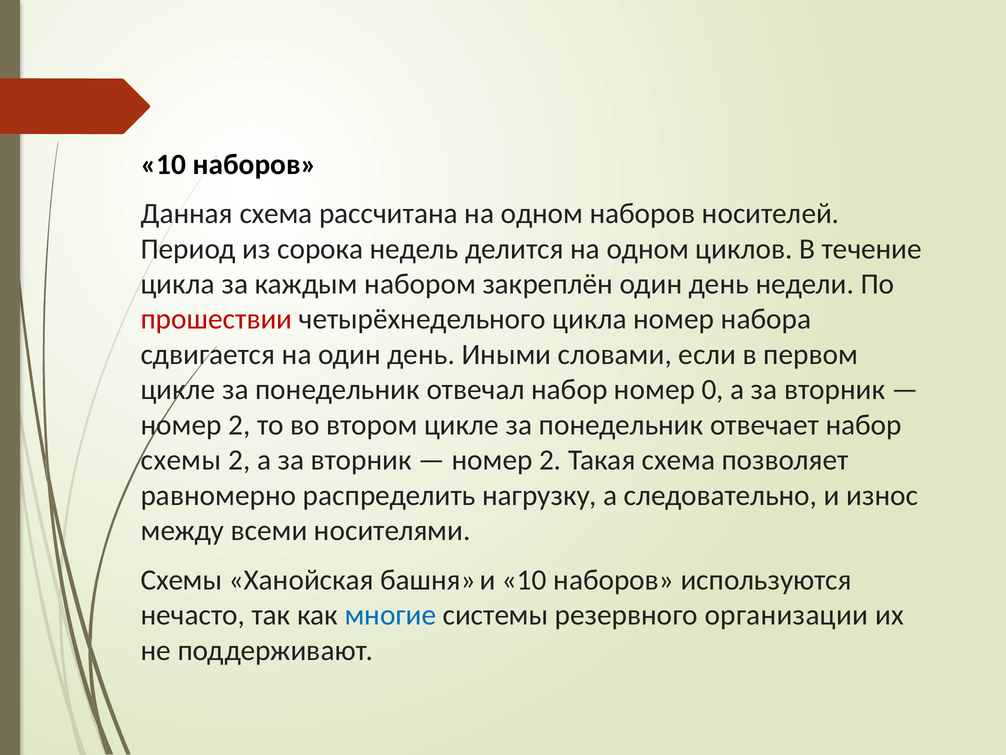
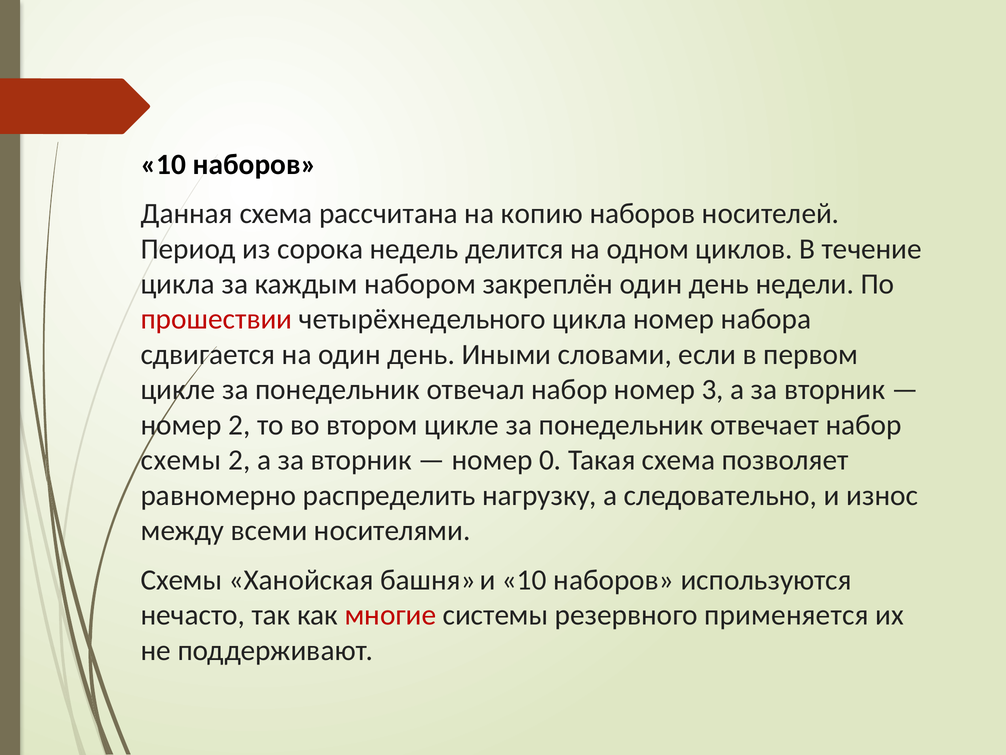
рассчитана на одном: одном -> копию
0: 0 -> 3
2 at (550, 460): 2 -> 0
многие colour: blue -> red
организации: организации -> применяется
